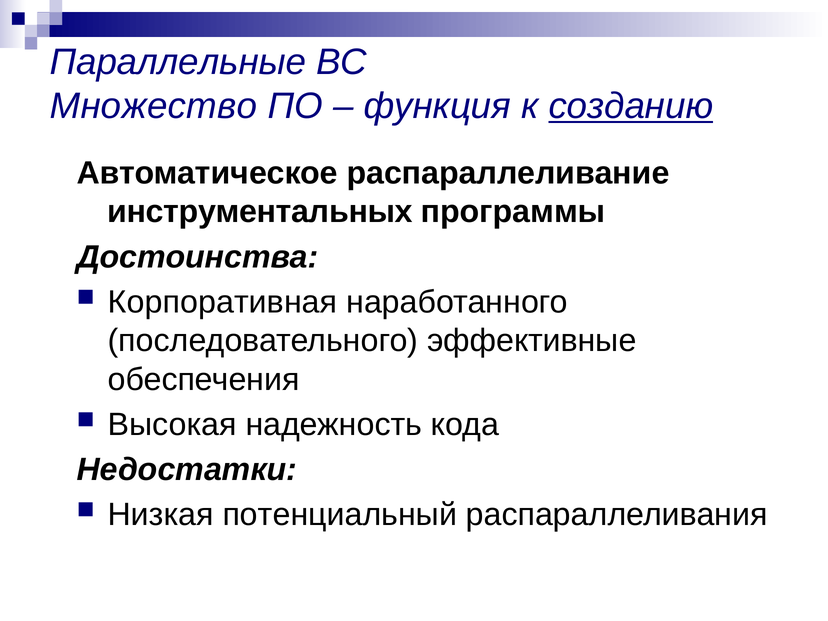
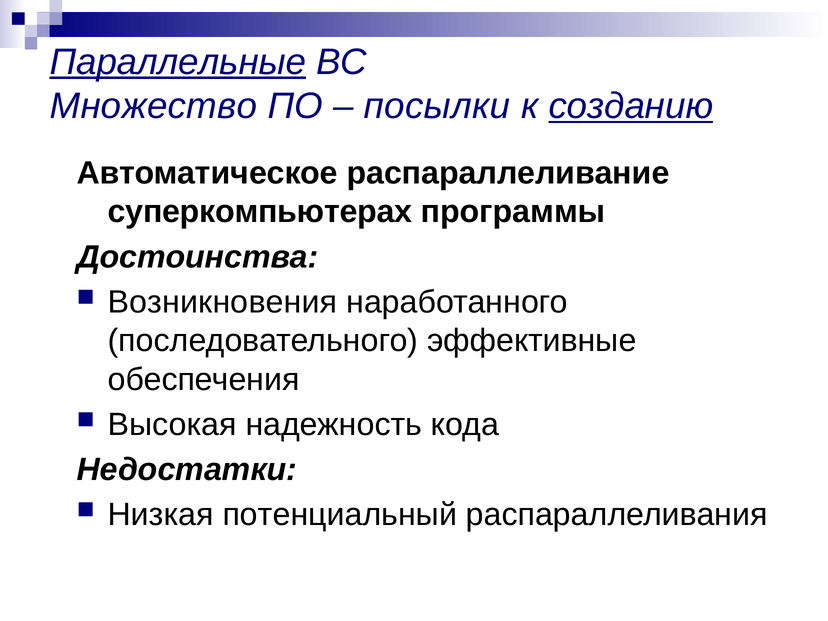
Параллельные underline: none -> present
функция: функция -> посылки
инструментальных: инструментальных -> суперкомпьютерах
Корпоративная: Корпоративная -> Возникновения
